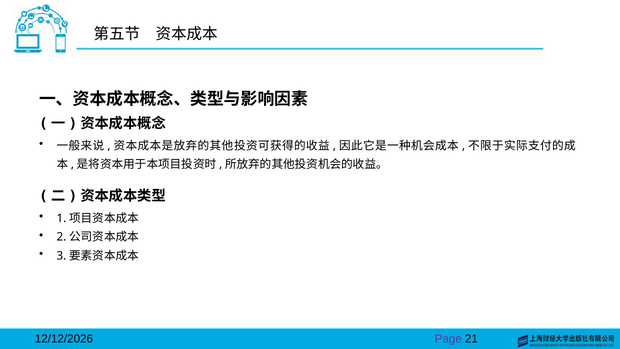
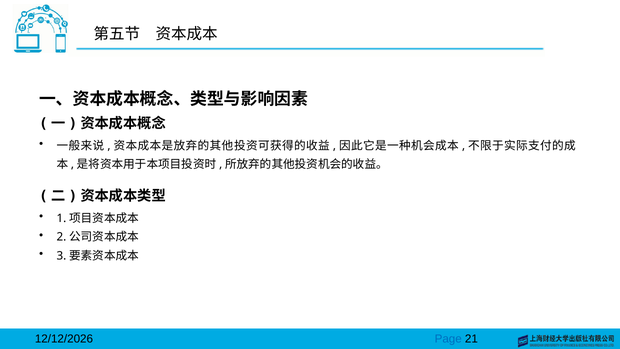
Page colour: purple -> blue
